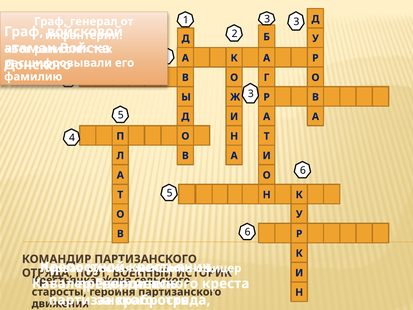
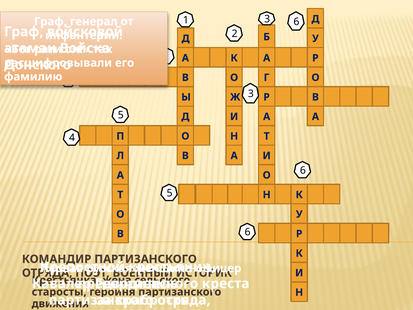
3 3: 3 -> 6
